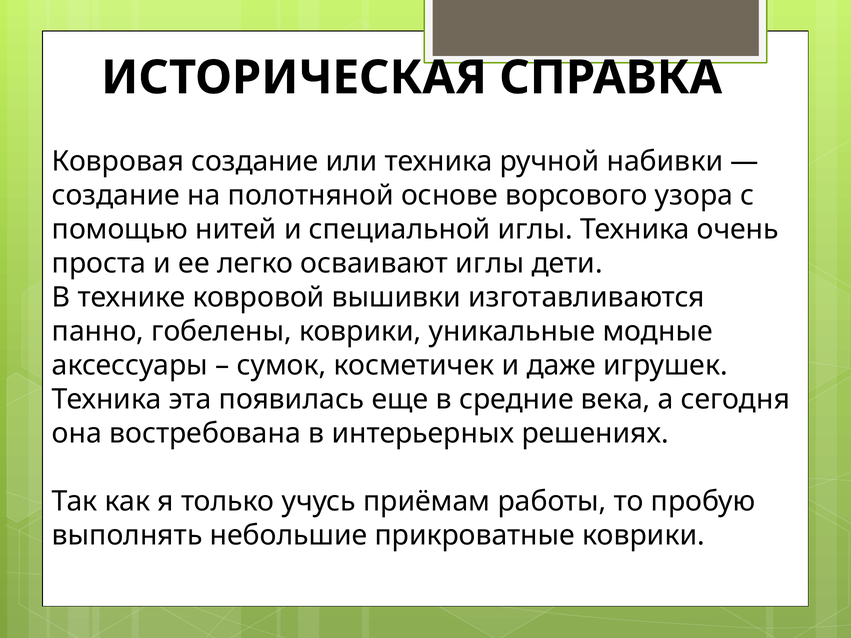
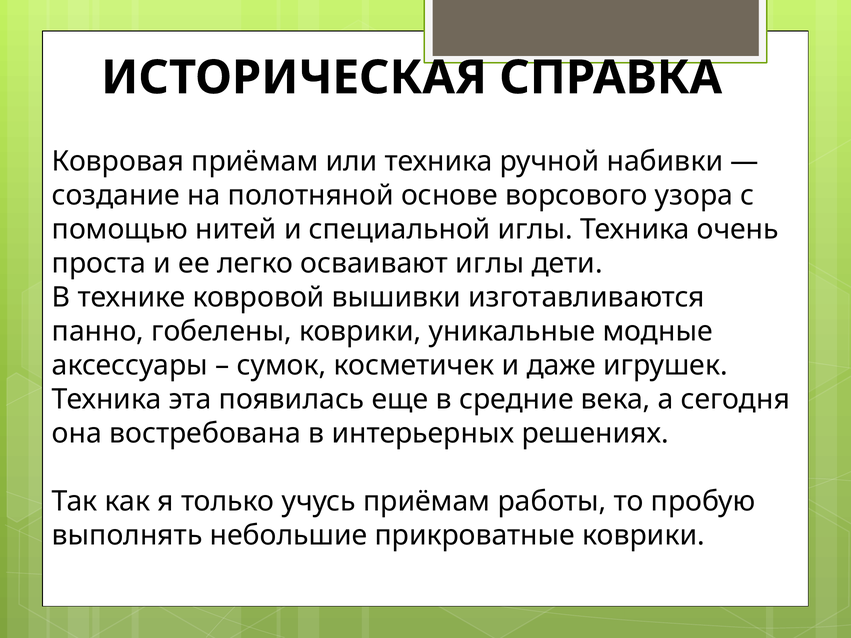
Ковровая создание: создание -> приёмам
